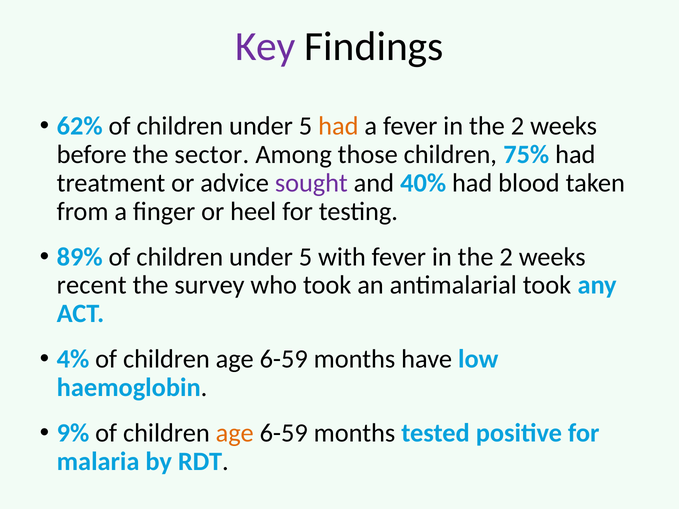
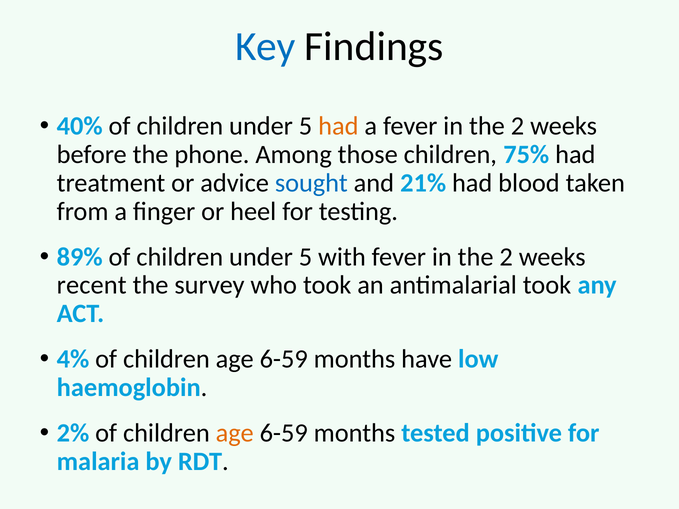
Key colour: purple -> blue
62%: 62% -> 40%
sector: sector -> phone
sought colour: purple -> blue
40%: 40% -> 21%
9%: 9% -> 2%
